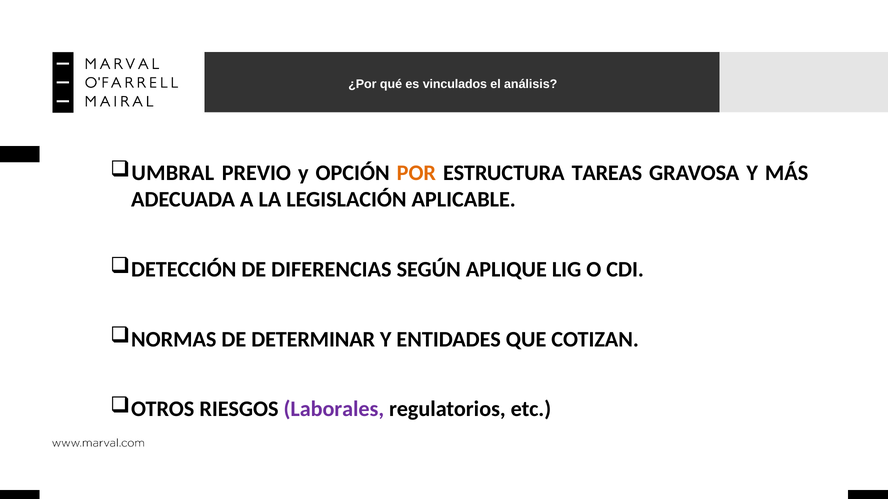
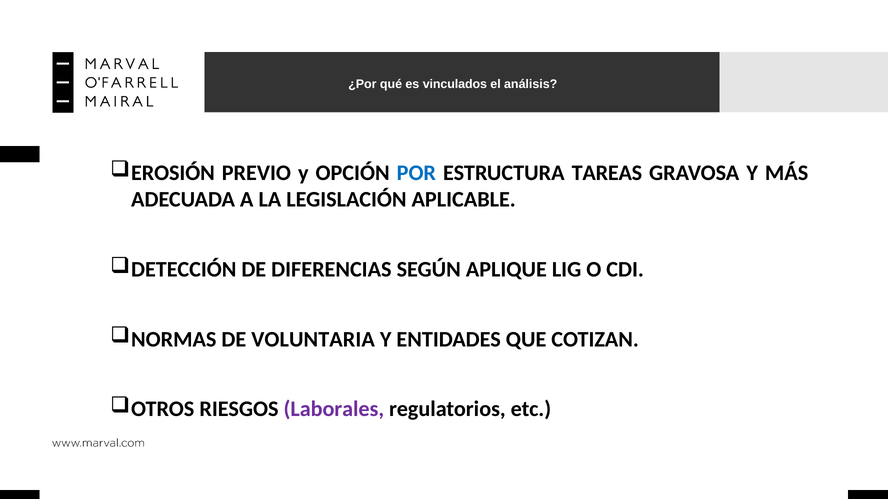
UMBRAL: UMBRAL -> EROSIÓN
POR colour: orange -> blue
DETERMINAR: DETERMINAR -> VOLUNTARIA
